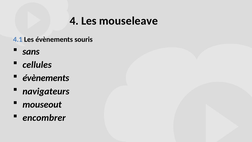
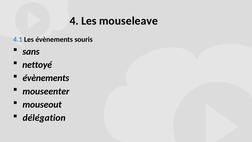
cellules: cellules -> nettoyé
navigateurs: navigateurs -> mouseenter
encombrer: encombrer -> délégation
